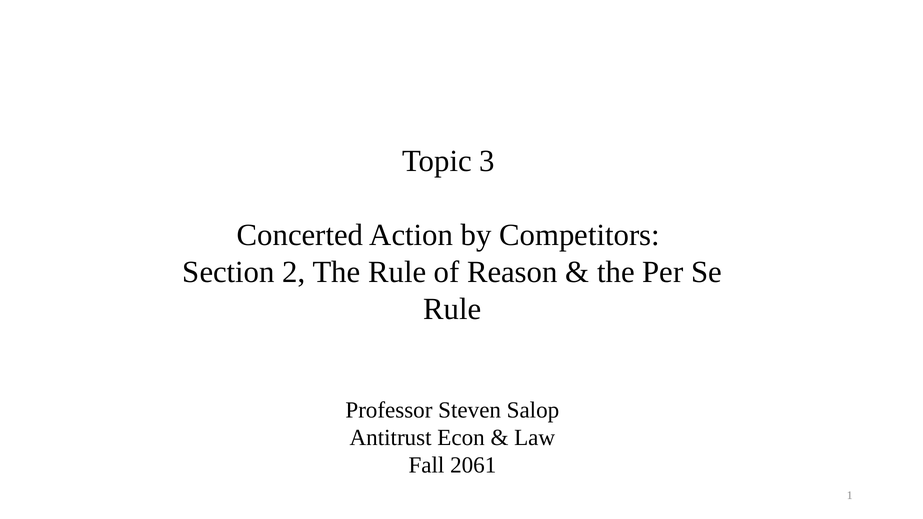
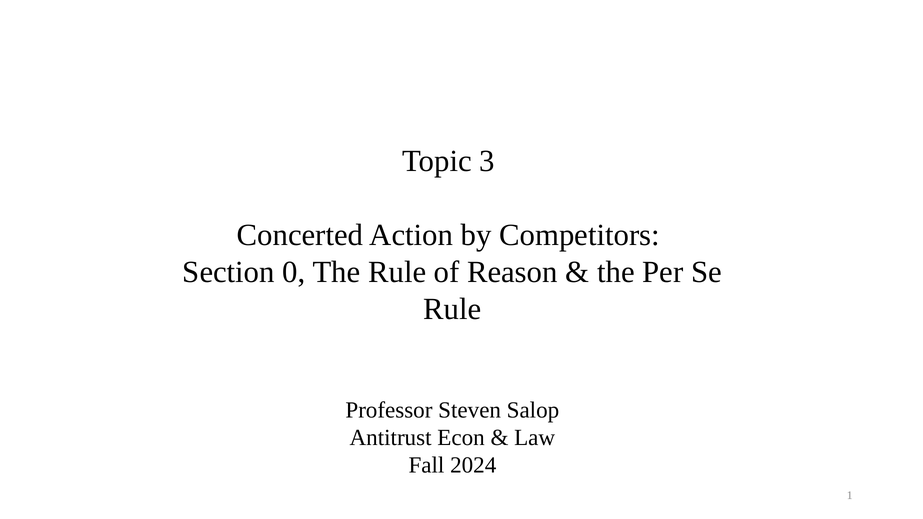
2: 2 -> 0
2061: 2061 -> 2024
